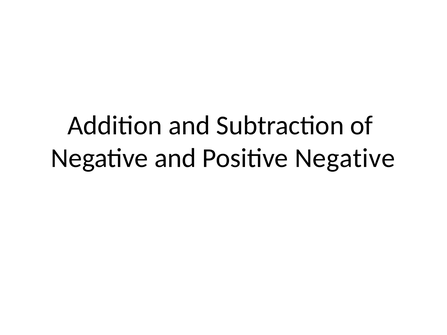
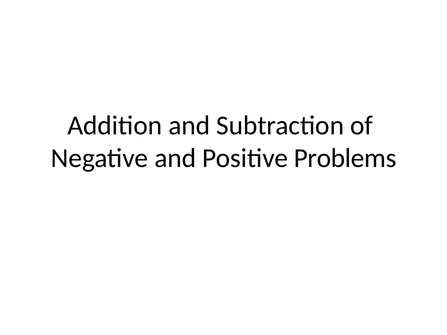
Positive Negative: Negative -> Problems
